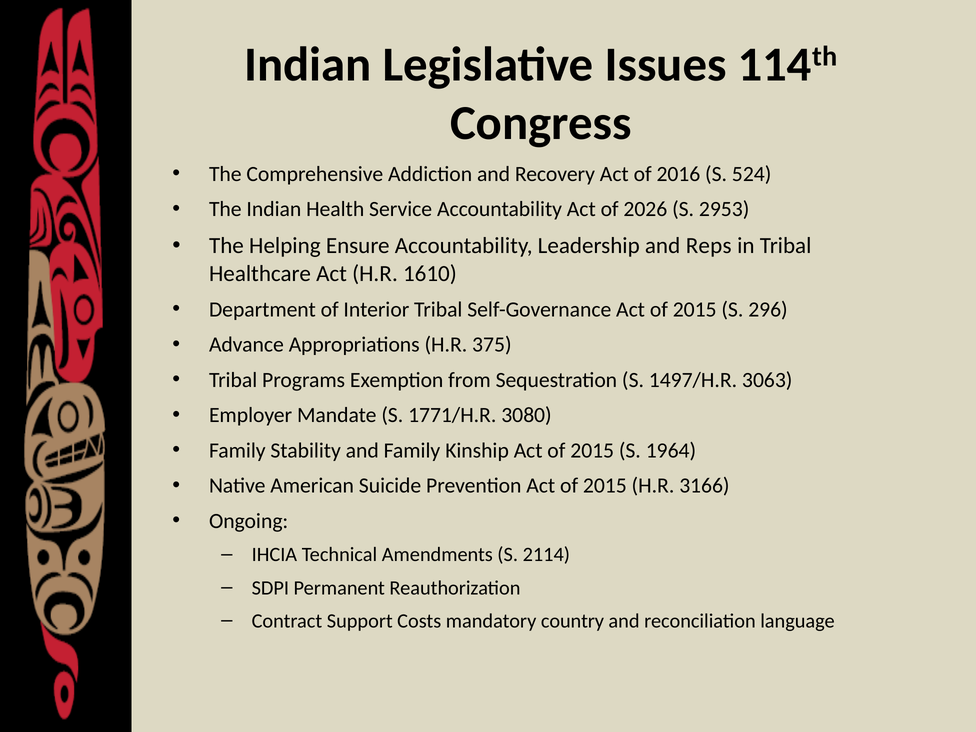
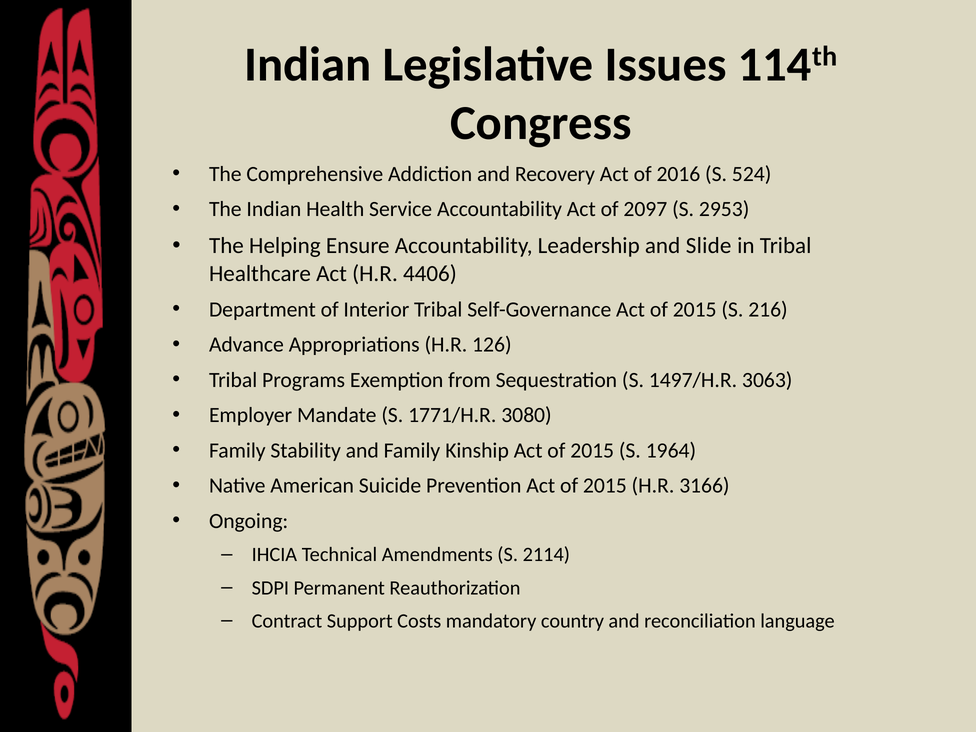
2026: 2026 -> 2097
Reps: Reps -> Slide
1610: 1610 -> 4406
296: 296 -> 216
375: 375 -> 126
